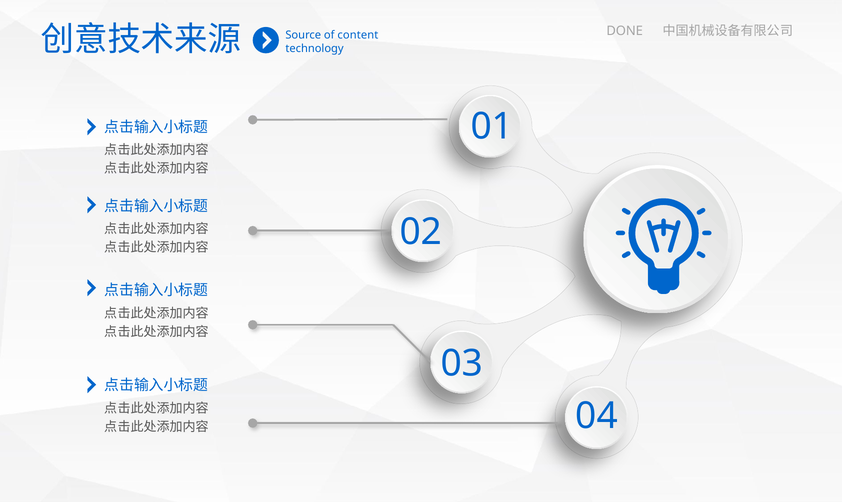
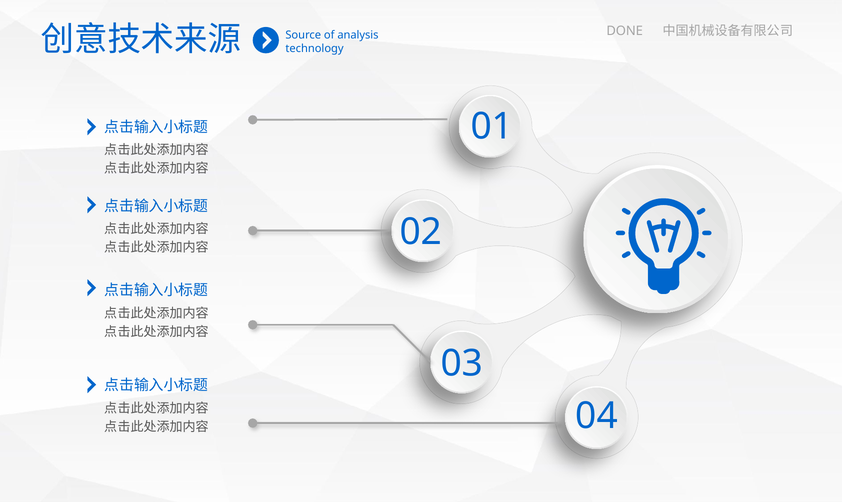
content: content -> analysis
